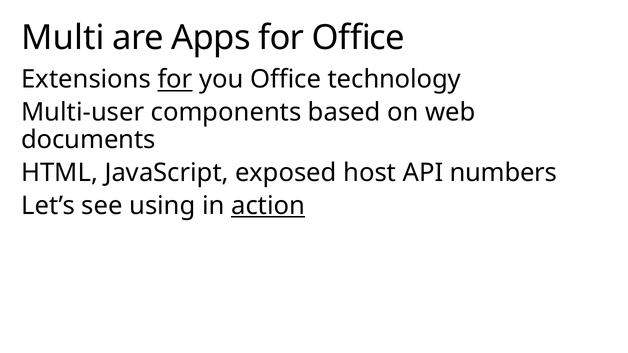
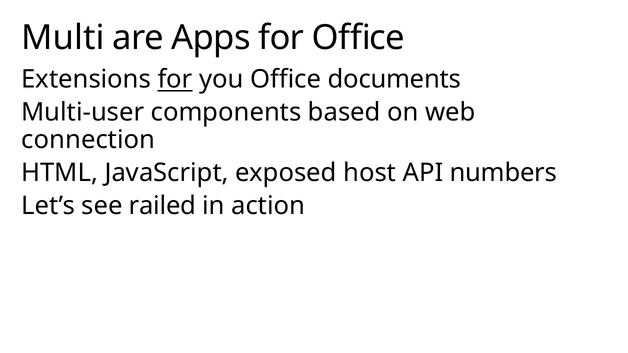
technology: technology -> documents
documents: documents -> connection
using: using -> railed
action underline: present -> none
